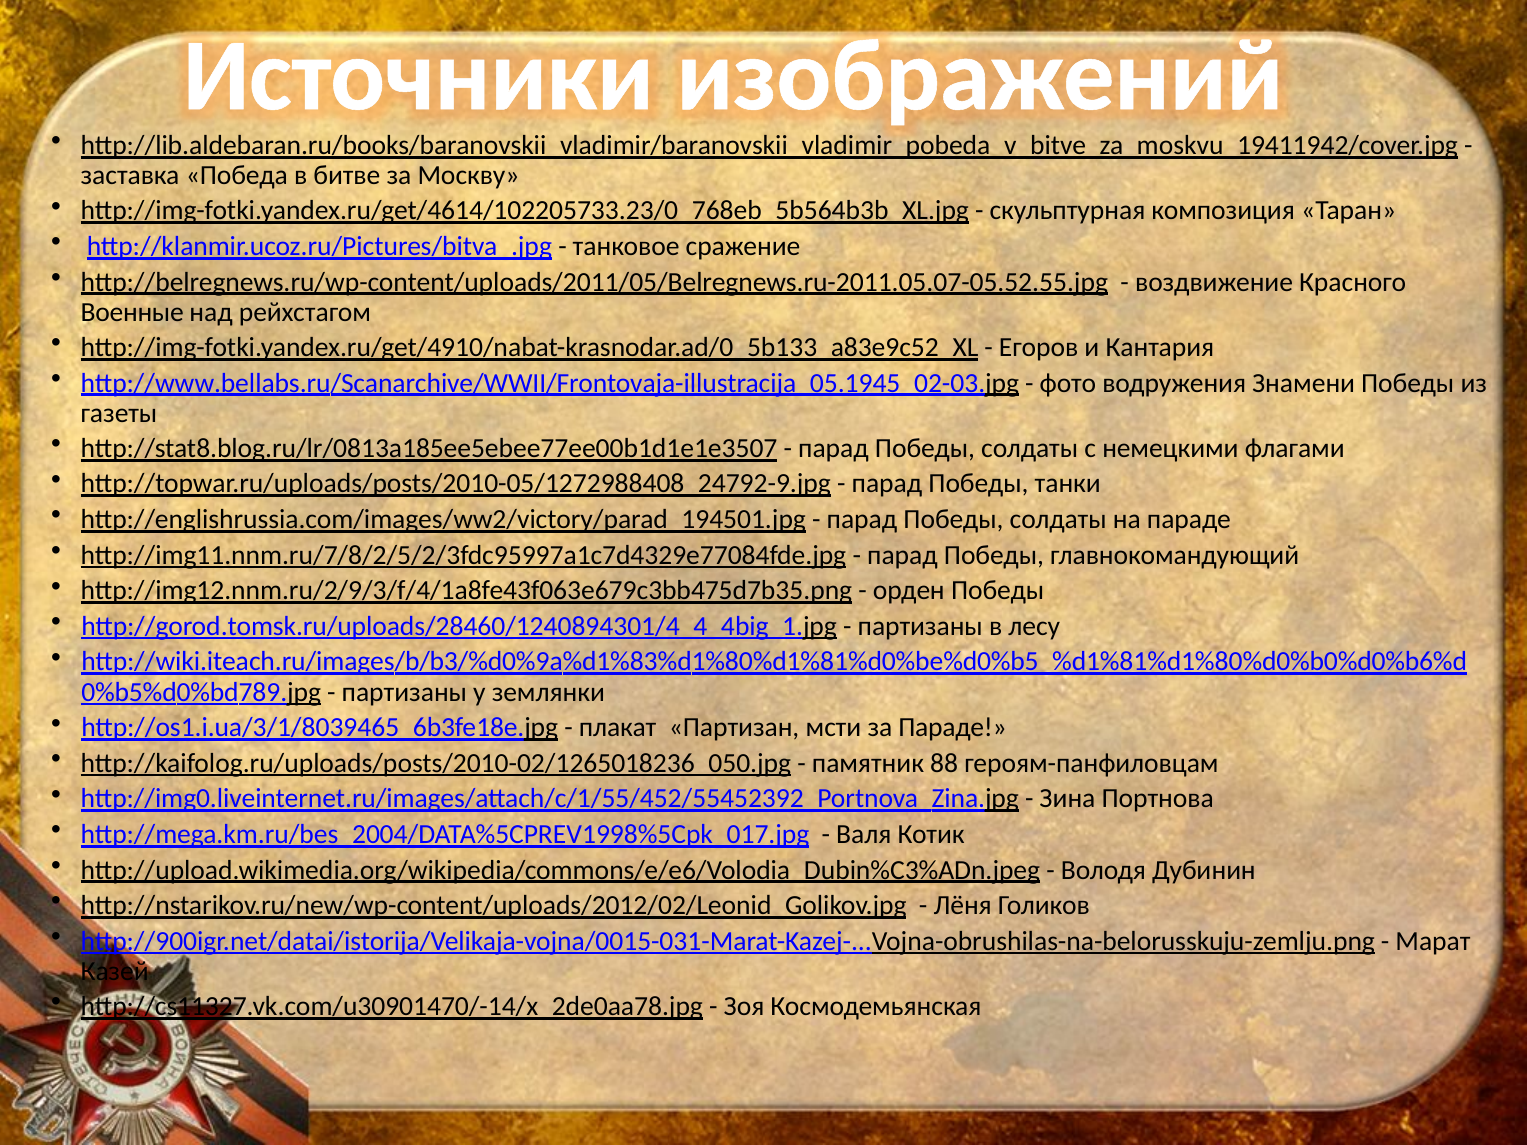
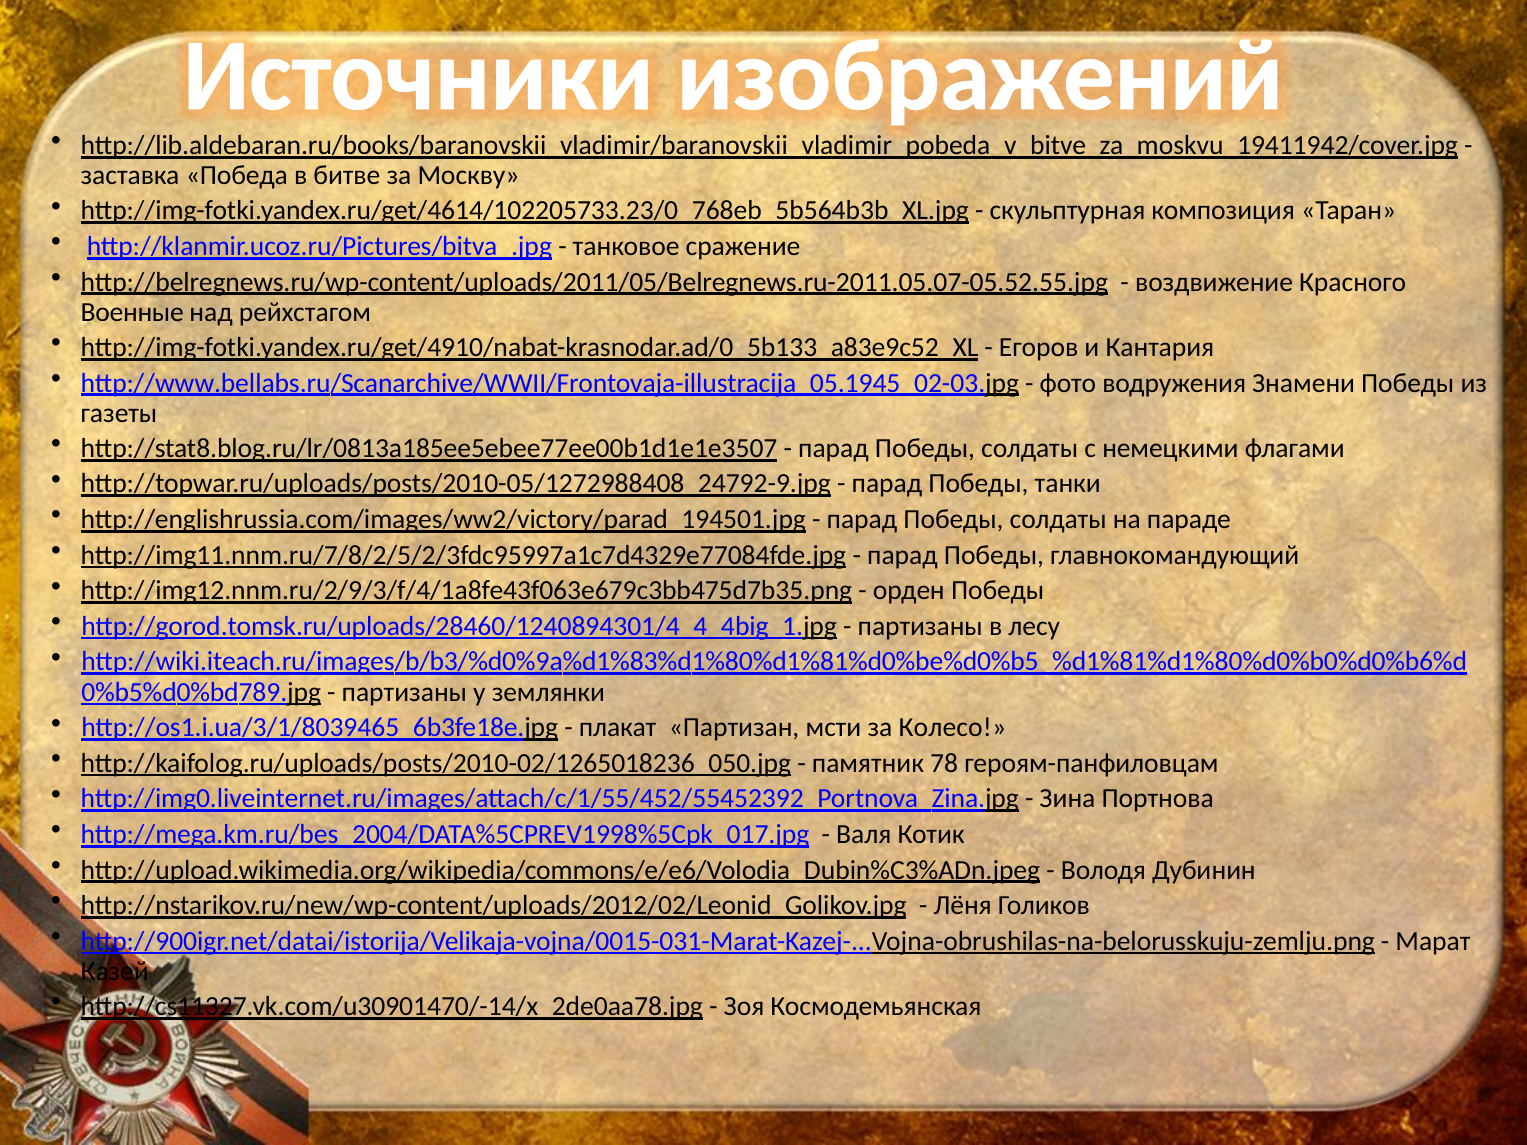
за Параде: Параде -> Колесо
88: 88 -> 78
